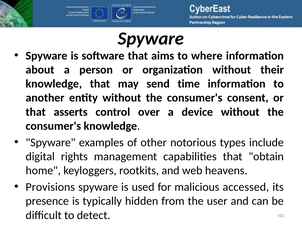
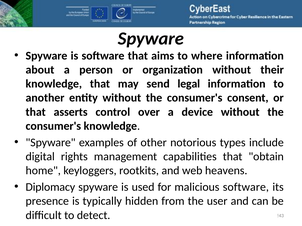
time: time -> legal
Provisions: Provisions -> Diplomacy
malicious accessed: accessed -> software
